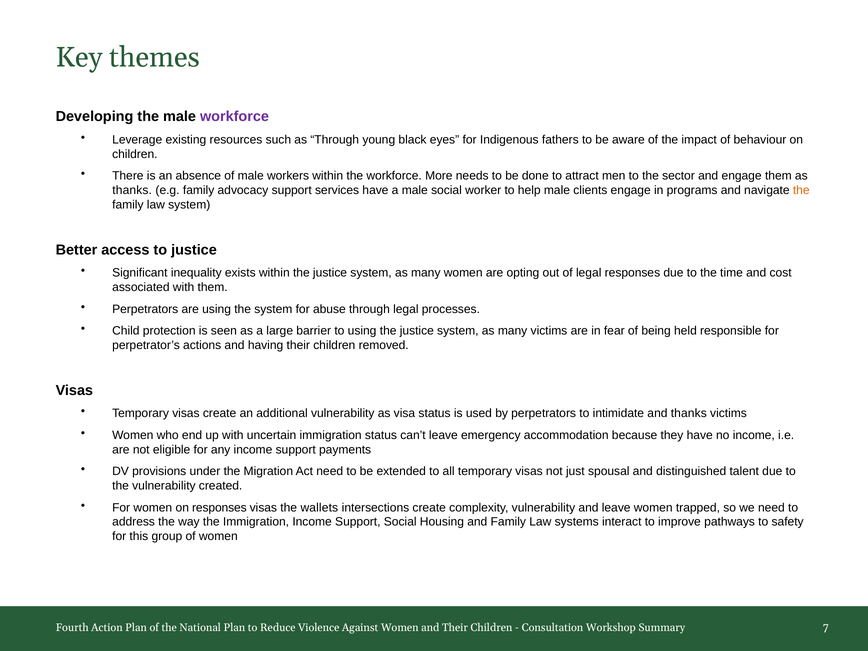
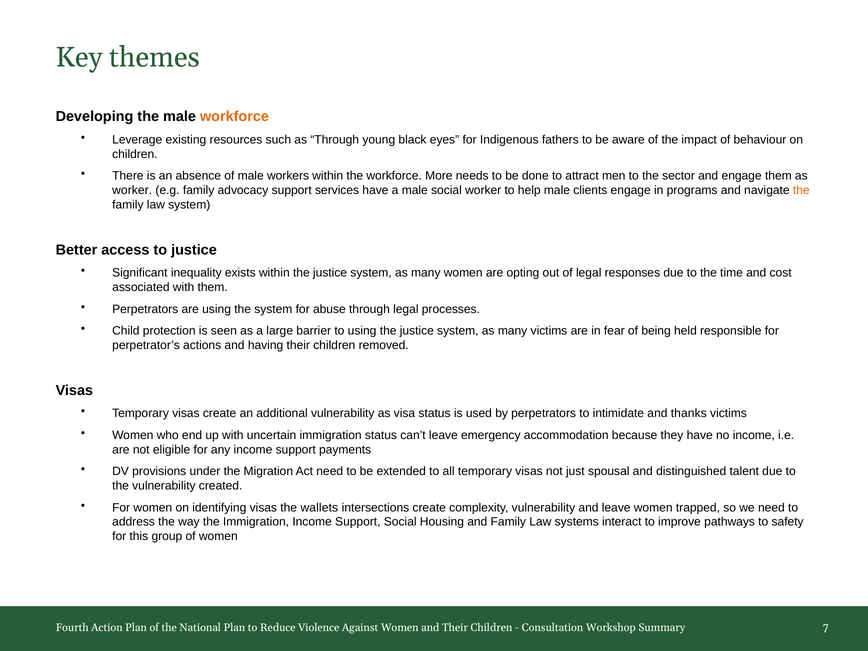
workforce at (234, 117) colour: purple -> orange
thanks at (132, 190): thanks -> worker
on responses: responses -> identifying
